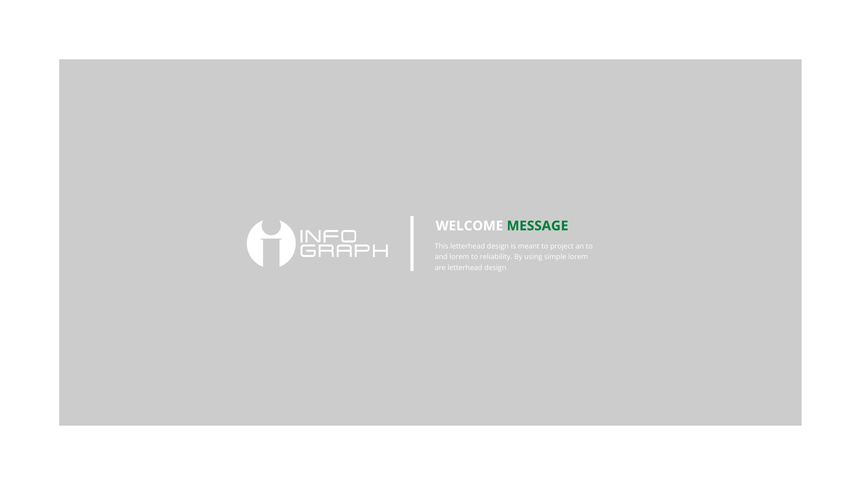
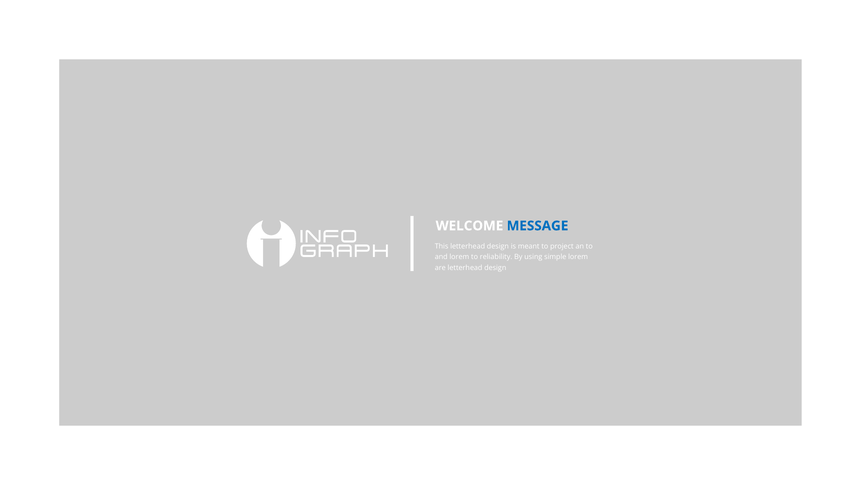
MESSAGE colour: green -> blue
